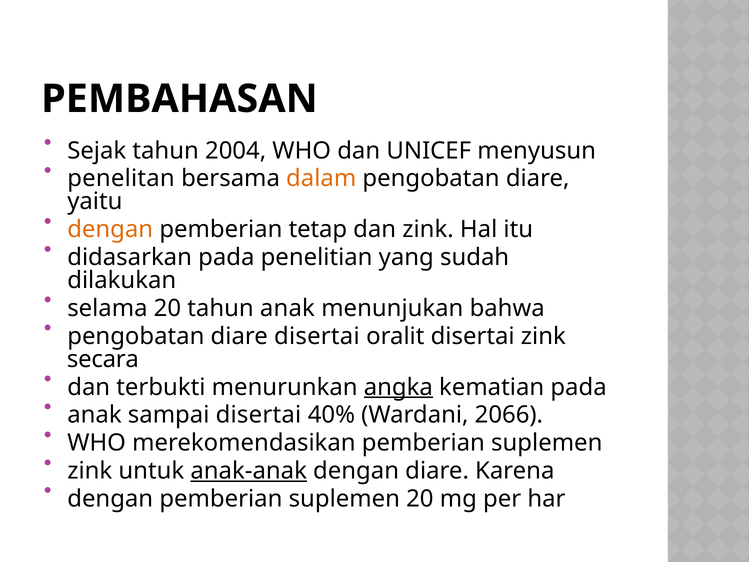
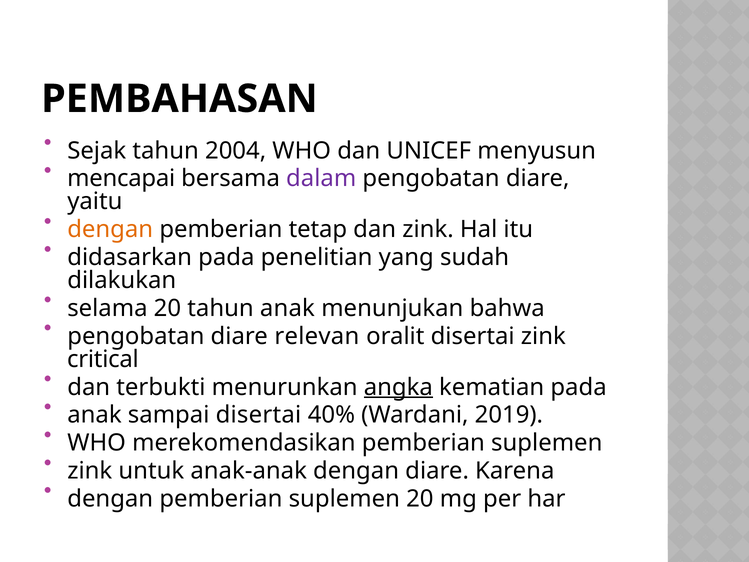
penelitan: penelitan -> mencapai
dalam colour: orange -> purple
diare disertai: disertai -> relevan
secara: secara -> critical
2066: 2066 -> 2019
anak-anak underline: present -> none
